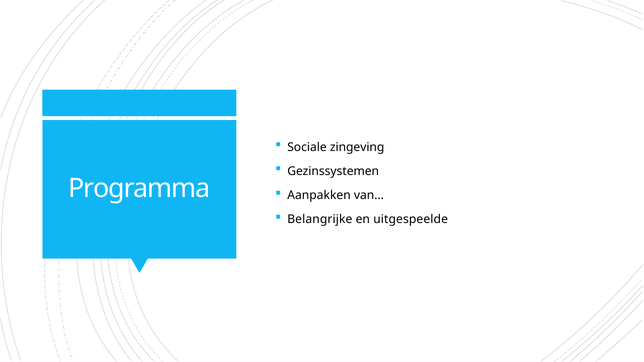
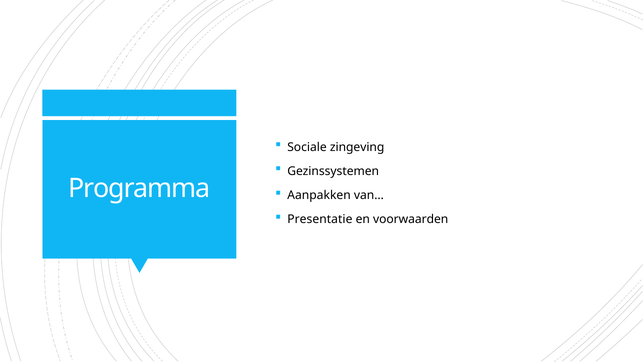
Belangrijke: Belangrijke -> Presentatie
uitgespeelde: uitgespeelde -> voorwaarden
